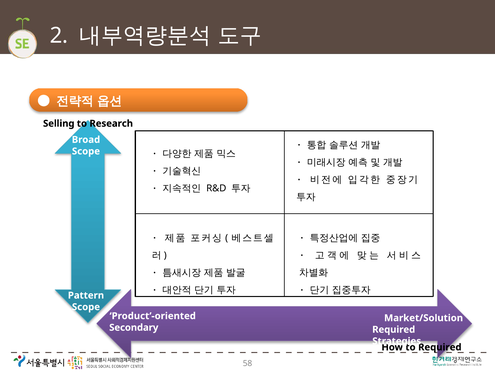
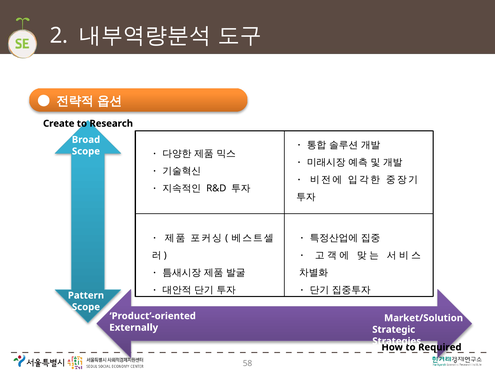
Selling: Selling -> Create
Secondary: Secondary -> Externally
Required at (394, 329): Required -> Strategic
